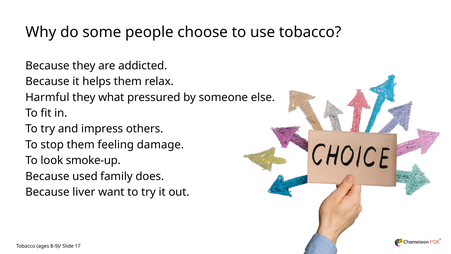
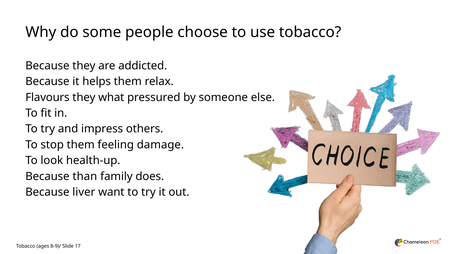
Harmful: Harmful -> Flavours
smoke-up: smoke-up -> health-up
used: used -> than
